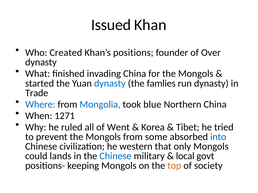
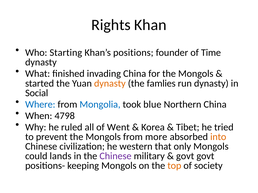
Issued: Issued -> Rights
Created: Created -> Starting
Over: Over -> Time
dynasty at (110, 84) colour: blue -> orange
Trade: Trade -> Social
1271: 1271 -> 4798
some: some -> more
into colour: blue -> orange
Chinese at (115, 156) colour: blue -> purple
local at (185, 156): local -> govt
